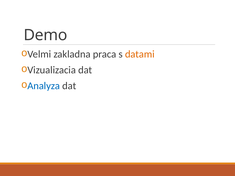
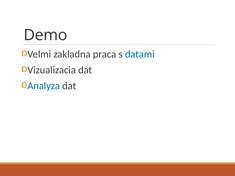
datami colour: orange -> blue
